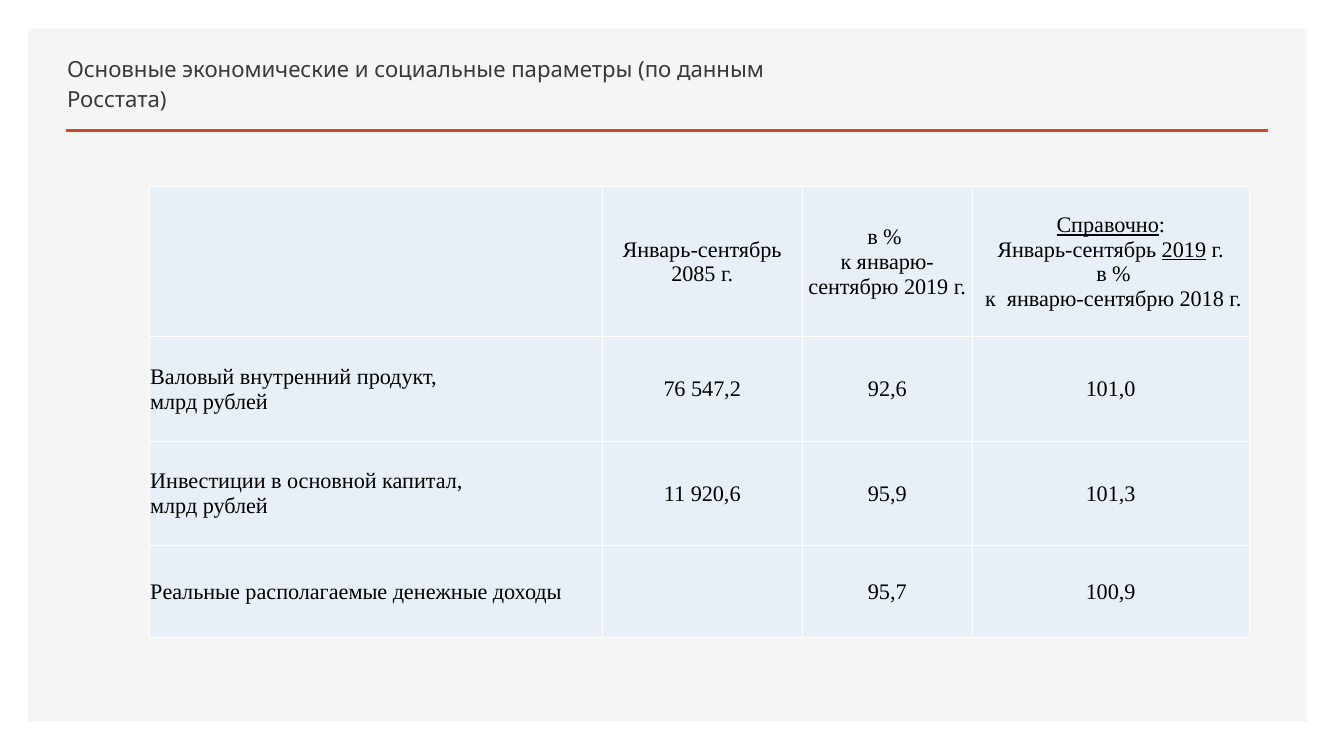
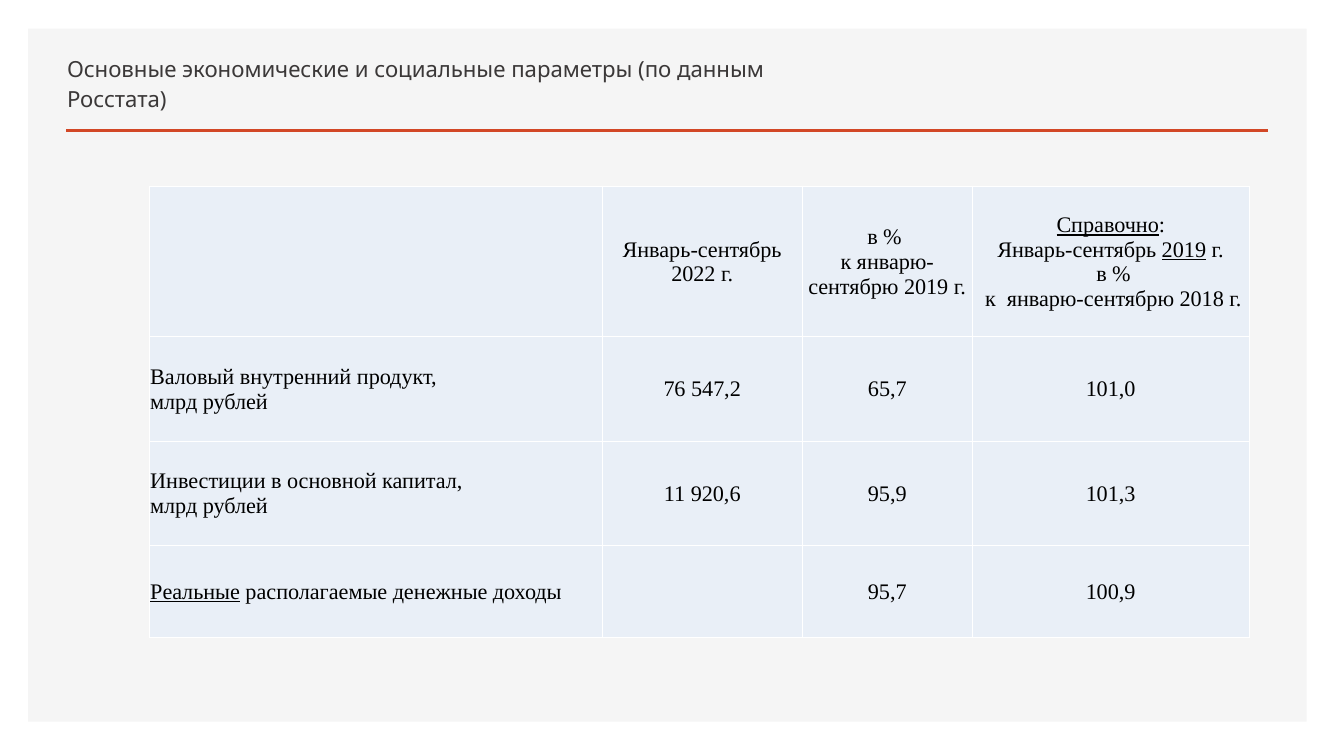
2085: 2085 -> 2022
92,6: 92,6 -> 65,7
Реальные underline: none -> present
